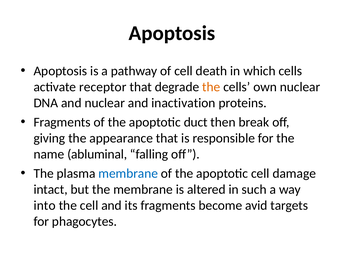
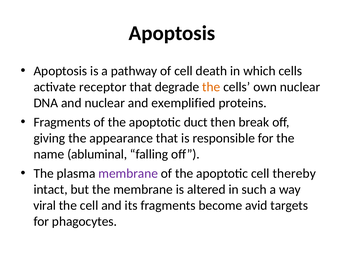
inactivation: inactivation -> exemplified
membrane at (128, 173) colour: blue -> purple
damage: damage -> thereby
into: into -> viral
